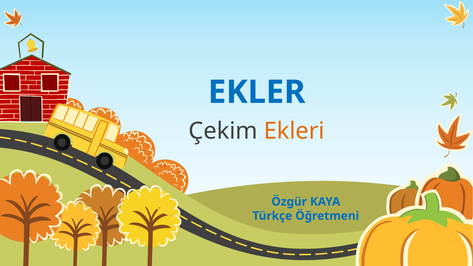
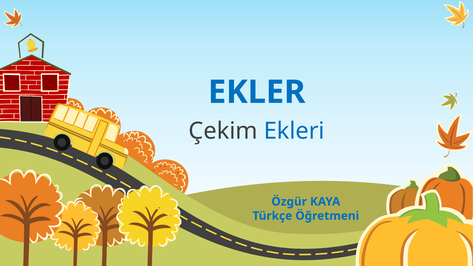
Ekleri colour: orange -> blue
